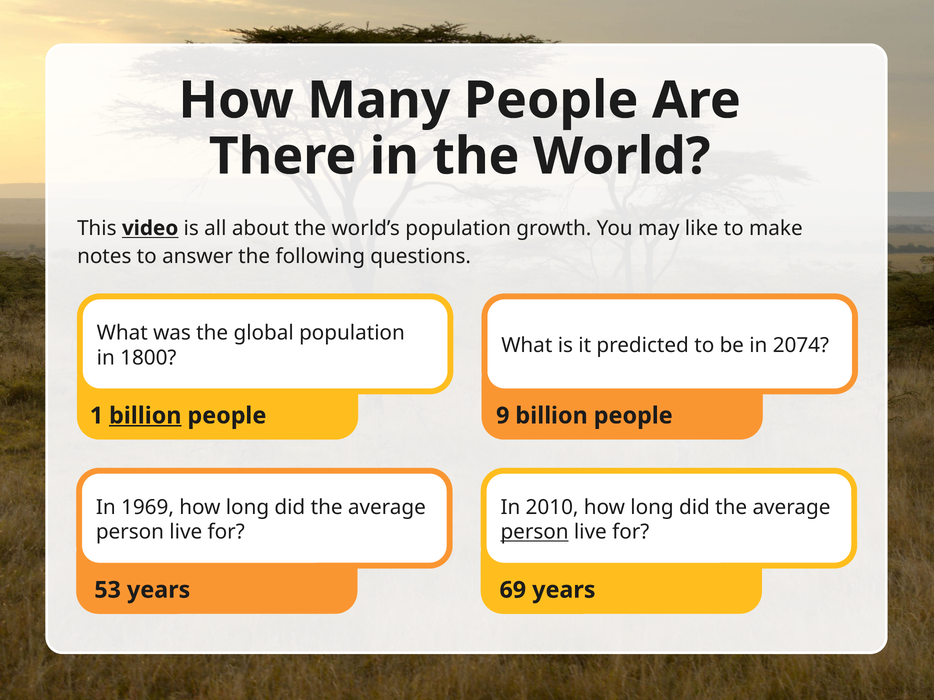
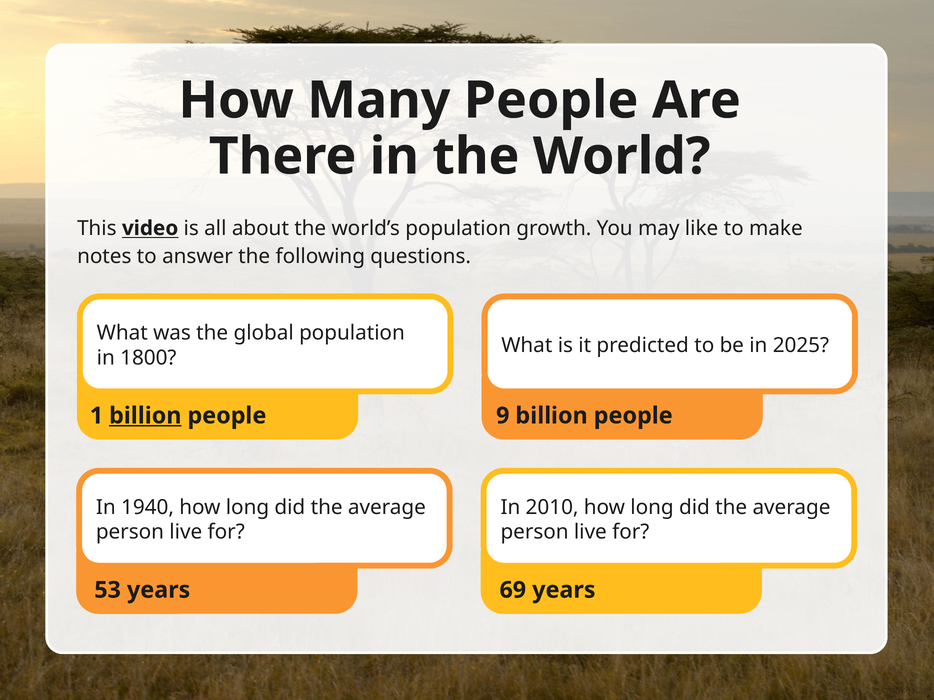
2074: 2074 -> 2025
1969: 1969 -> 1940
person at (535, 532) underline: present -> none
